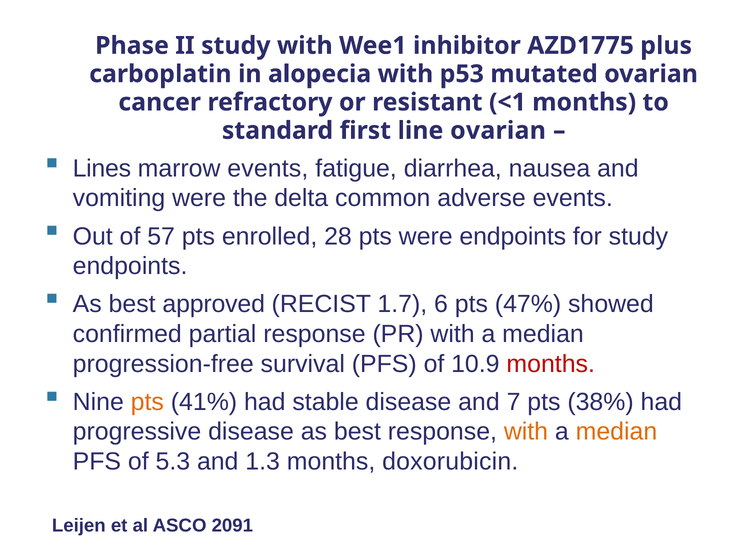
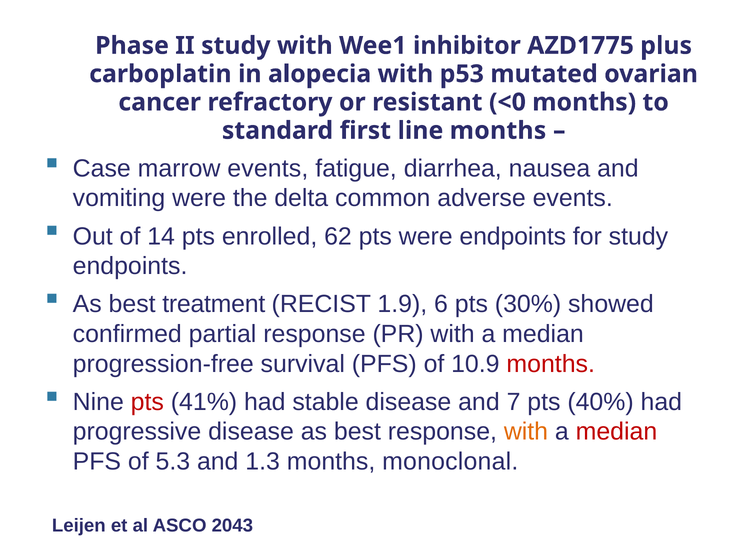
<1: <1 -> <0
line ovarian: ovarian -> months
Lines: Lines -> Case
57: 57 -> 14
28: 28 -> 62
approved: approved -> treatment
1.7: 1.7 -> 1.9
47%: 47% -> 30%
pts at (147, 402) colour: orange -> red
38%: 38% -> 40%
median at (616, 432) colour: orange -> red
doxorubicin: doxorubicin -> monoclonal
2091: 2091 -> 2043
